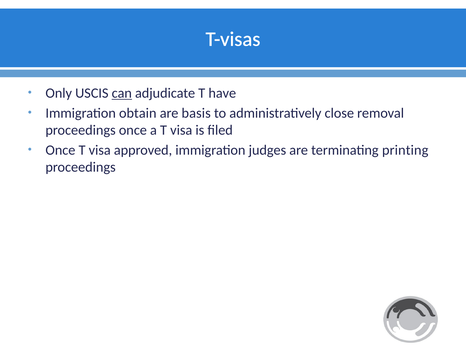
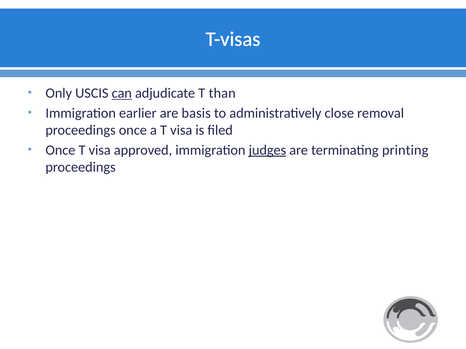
have: have -> than
obtain: obtain -> earlier
judges underline: none -> present
